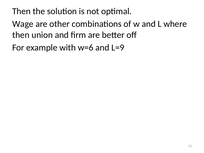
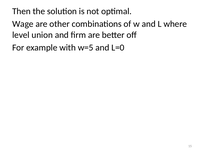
then at (21, 35): then -> level
w=6: w=6 -> w=5
L=9: L=9 -> L=0
